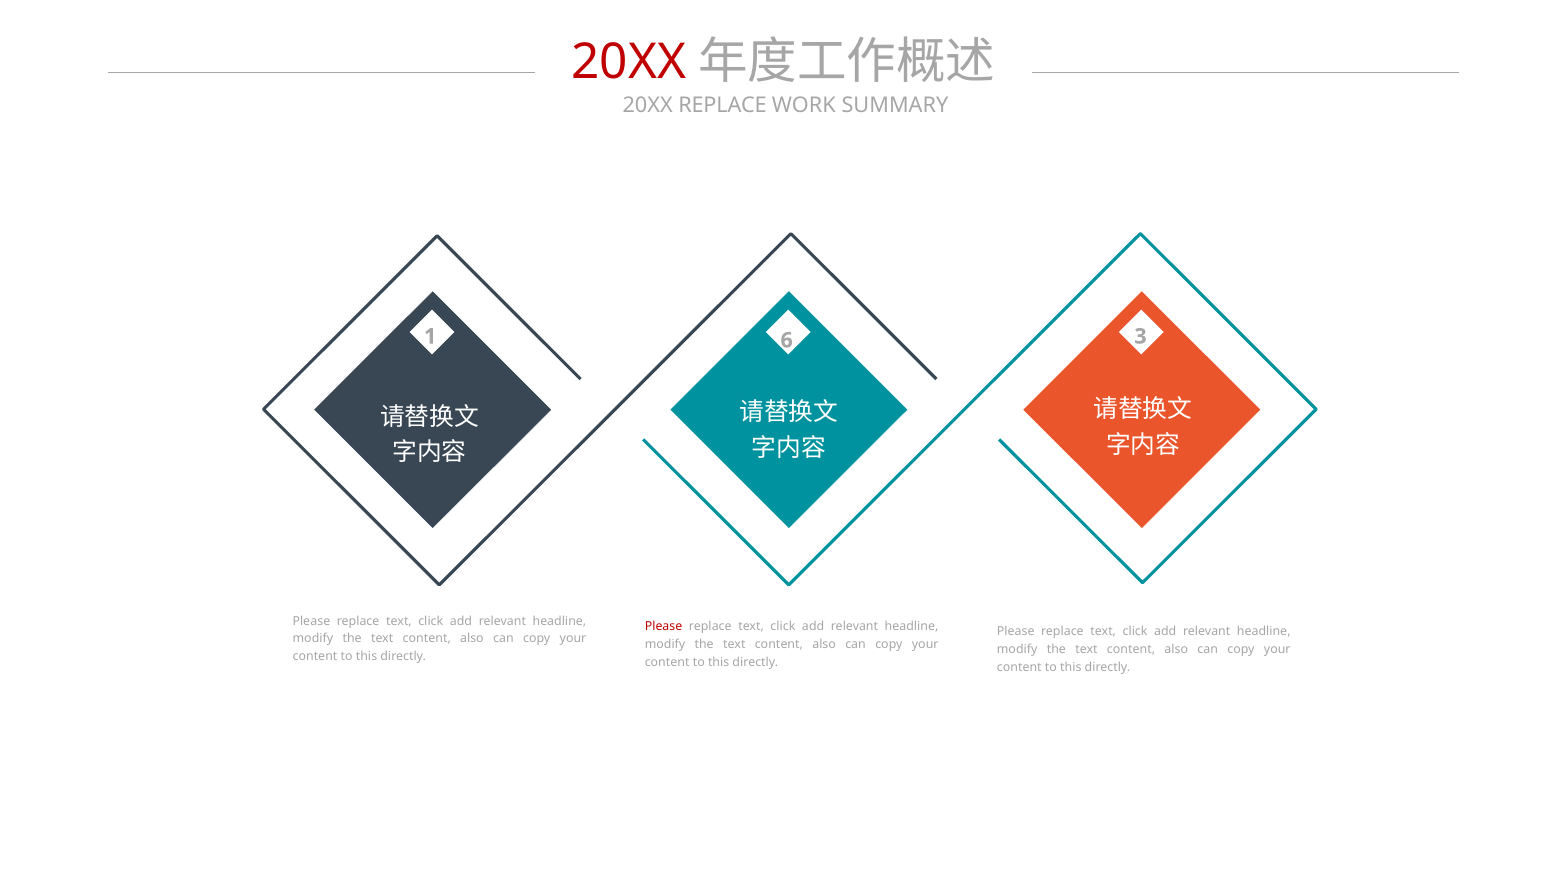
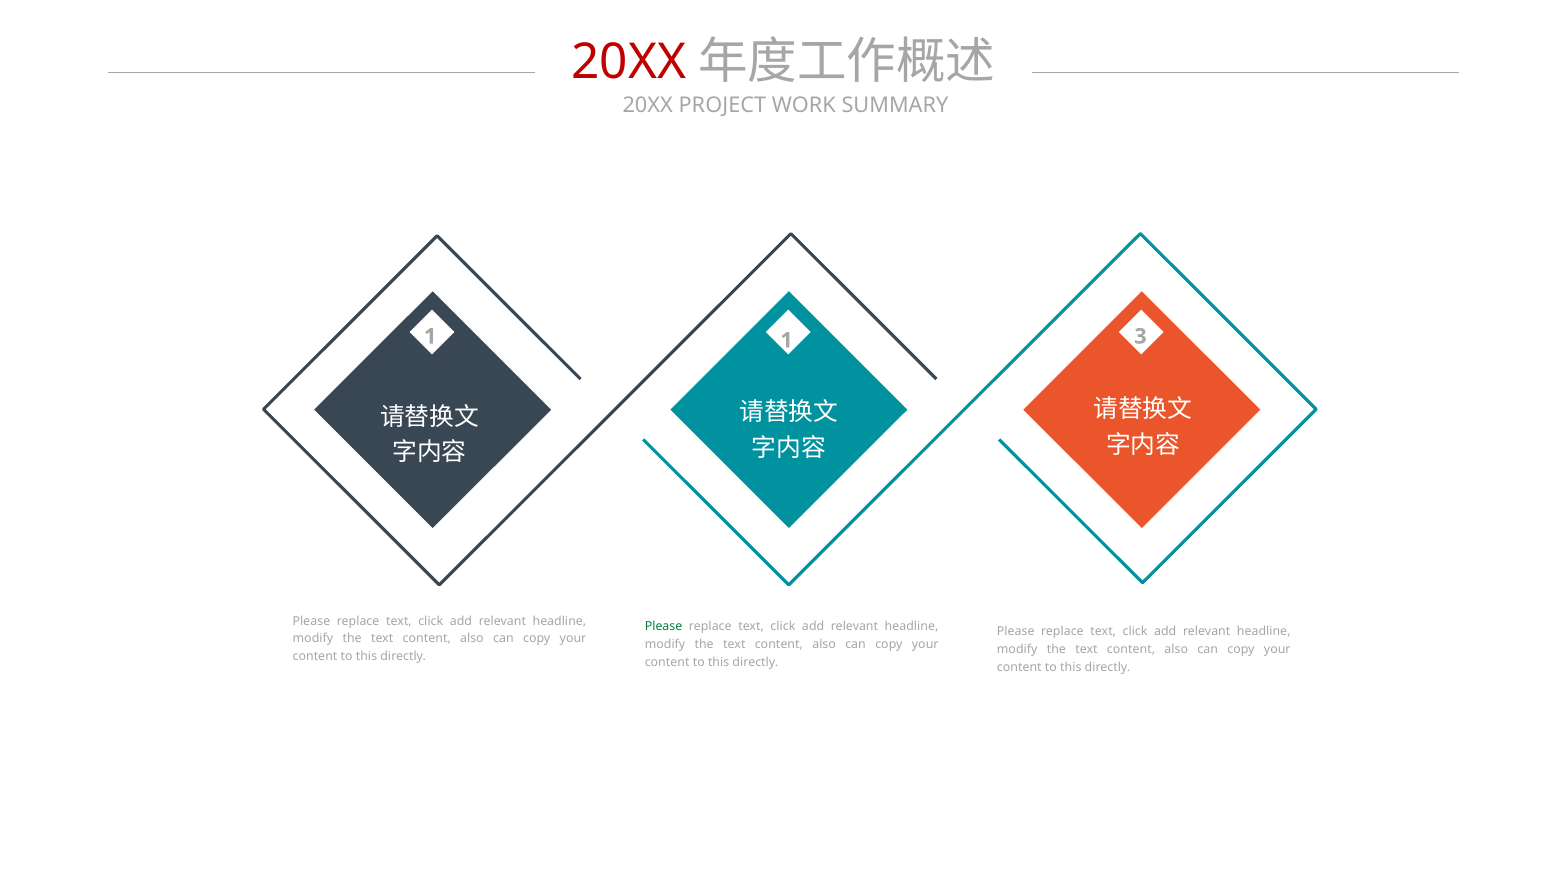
20XX REPLACE: REPLACE -> PROJECT
1 6: 6 -> 1
Please at (664, 627) colour: red -> green
